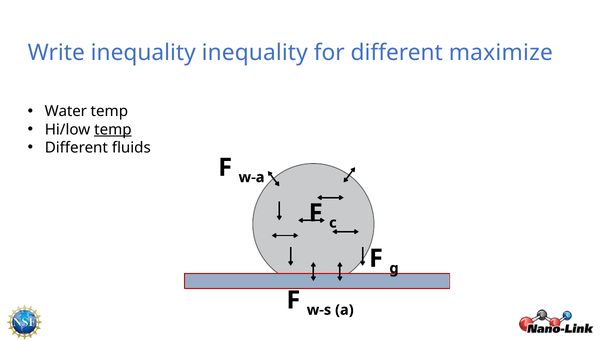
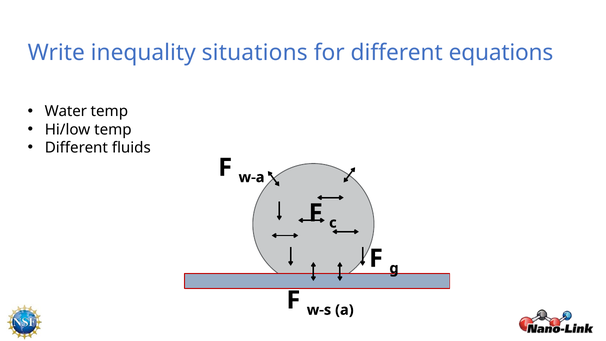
inequality inequality: inequality -> situations
maximize: maximize -> equations
temp at (113, 130) underline: present -> none
